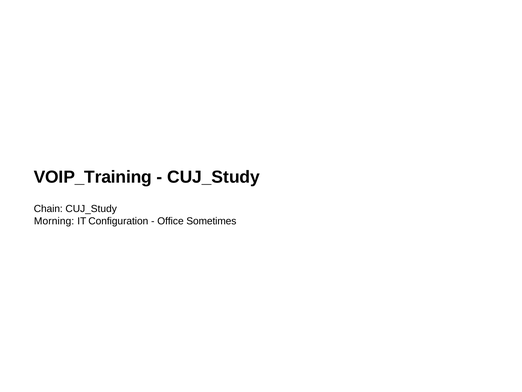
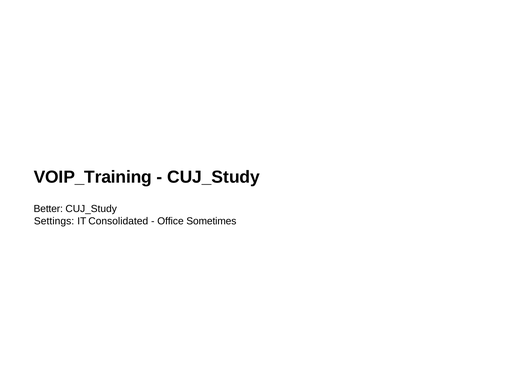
Chain: Chain -> Better
Morning: Morning -> Settings
Configuration: Configuration -> Consolidated
